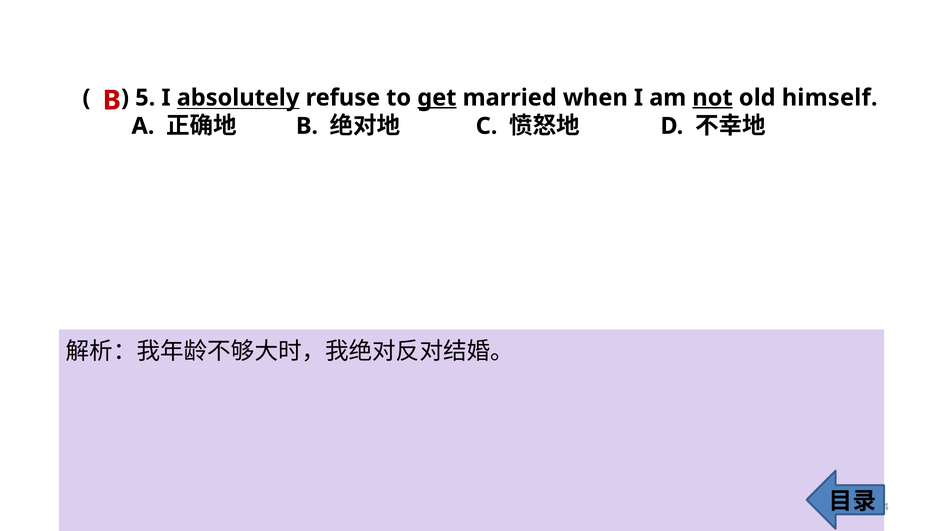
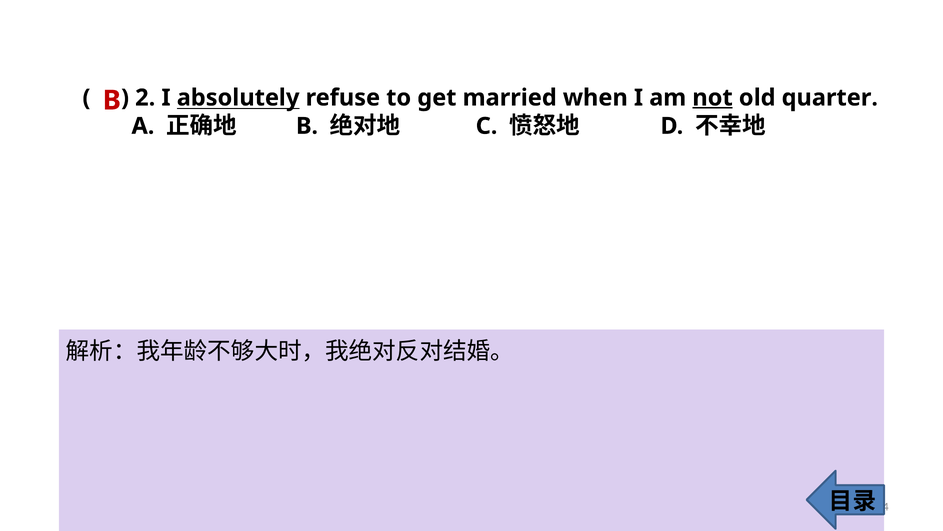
5: 5 -> 2
get underline: present -> none
himself: himself -> quarter
